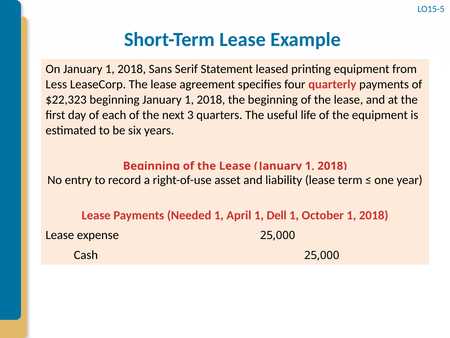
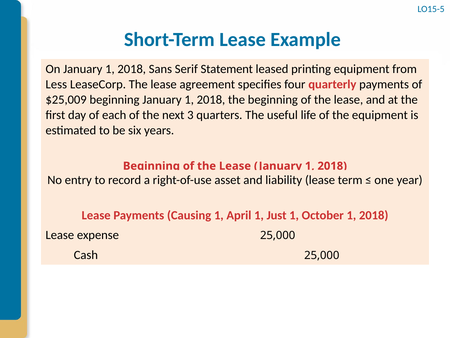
$22,323: $22,323 -> $25,009
Needed: Needed -> Causing
Dell: Dell -> Just
